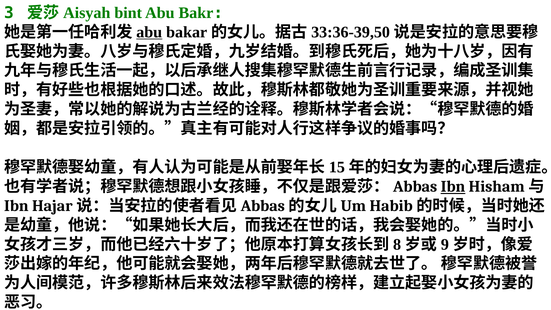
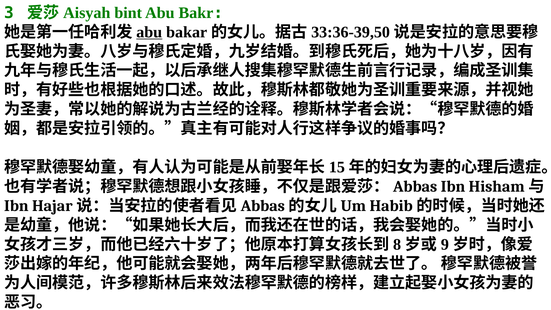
Ibn at (453, 186) underline: present -> none
